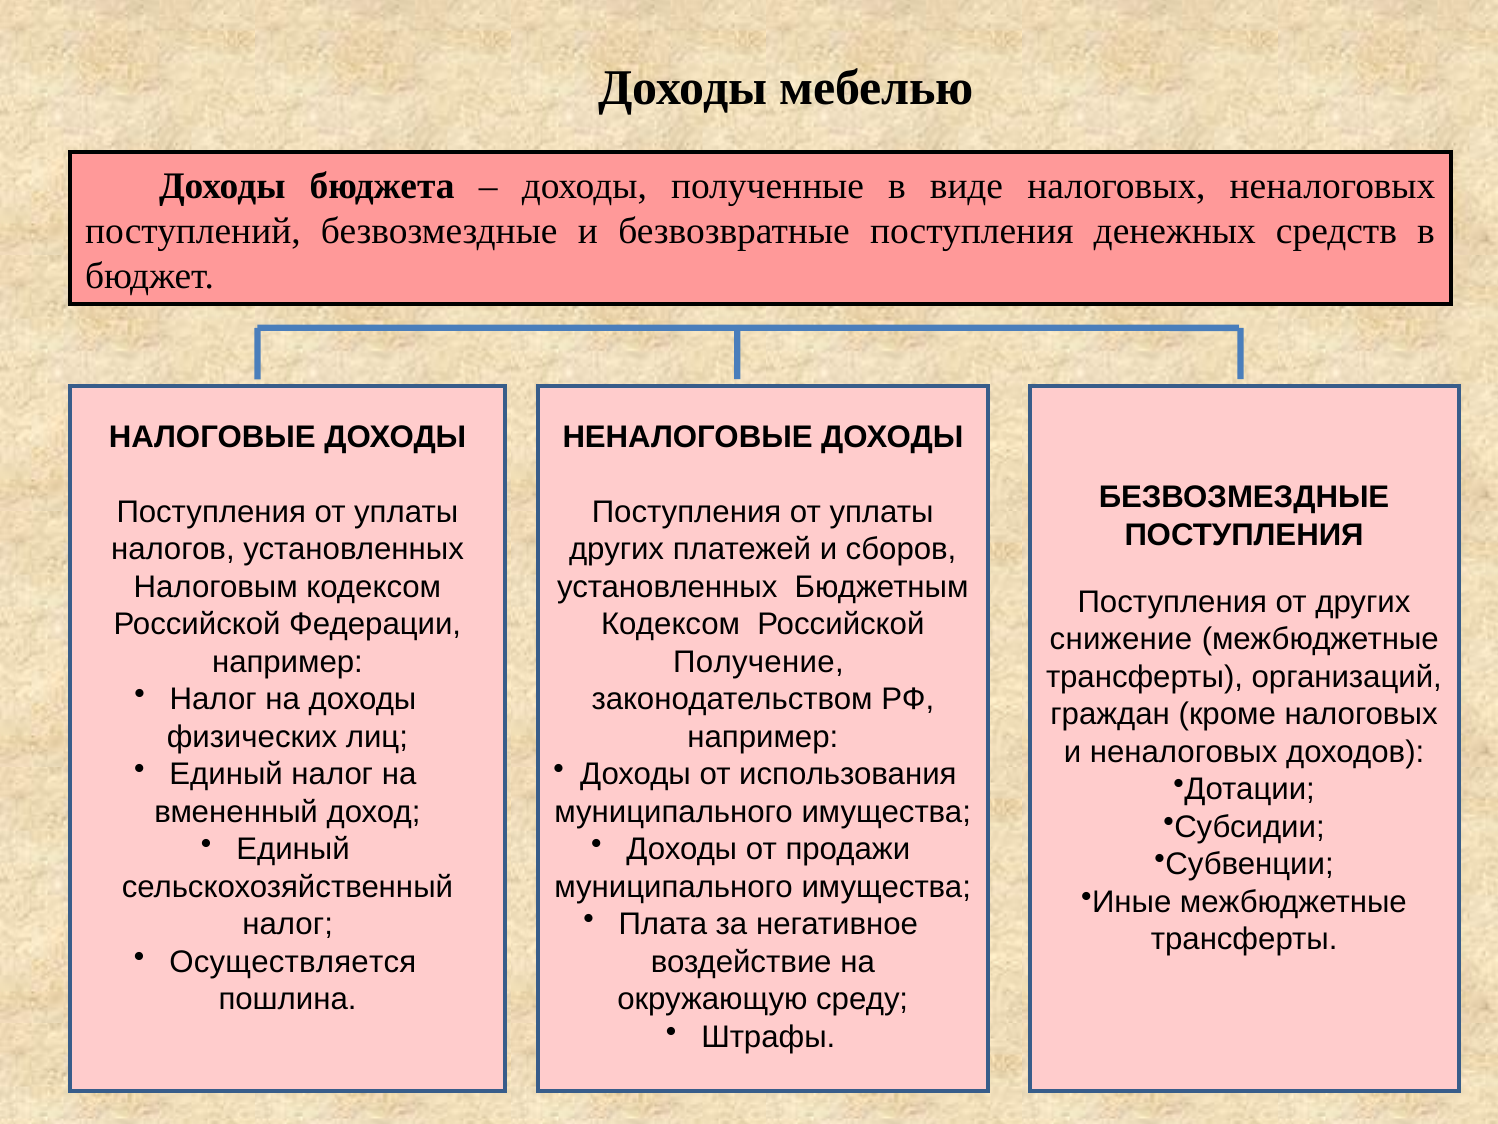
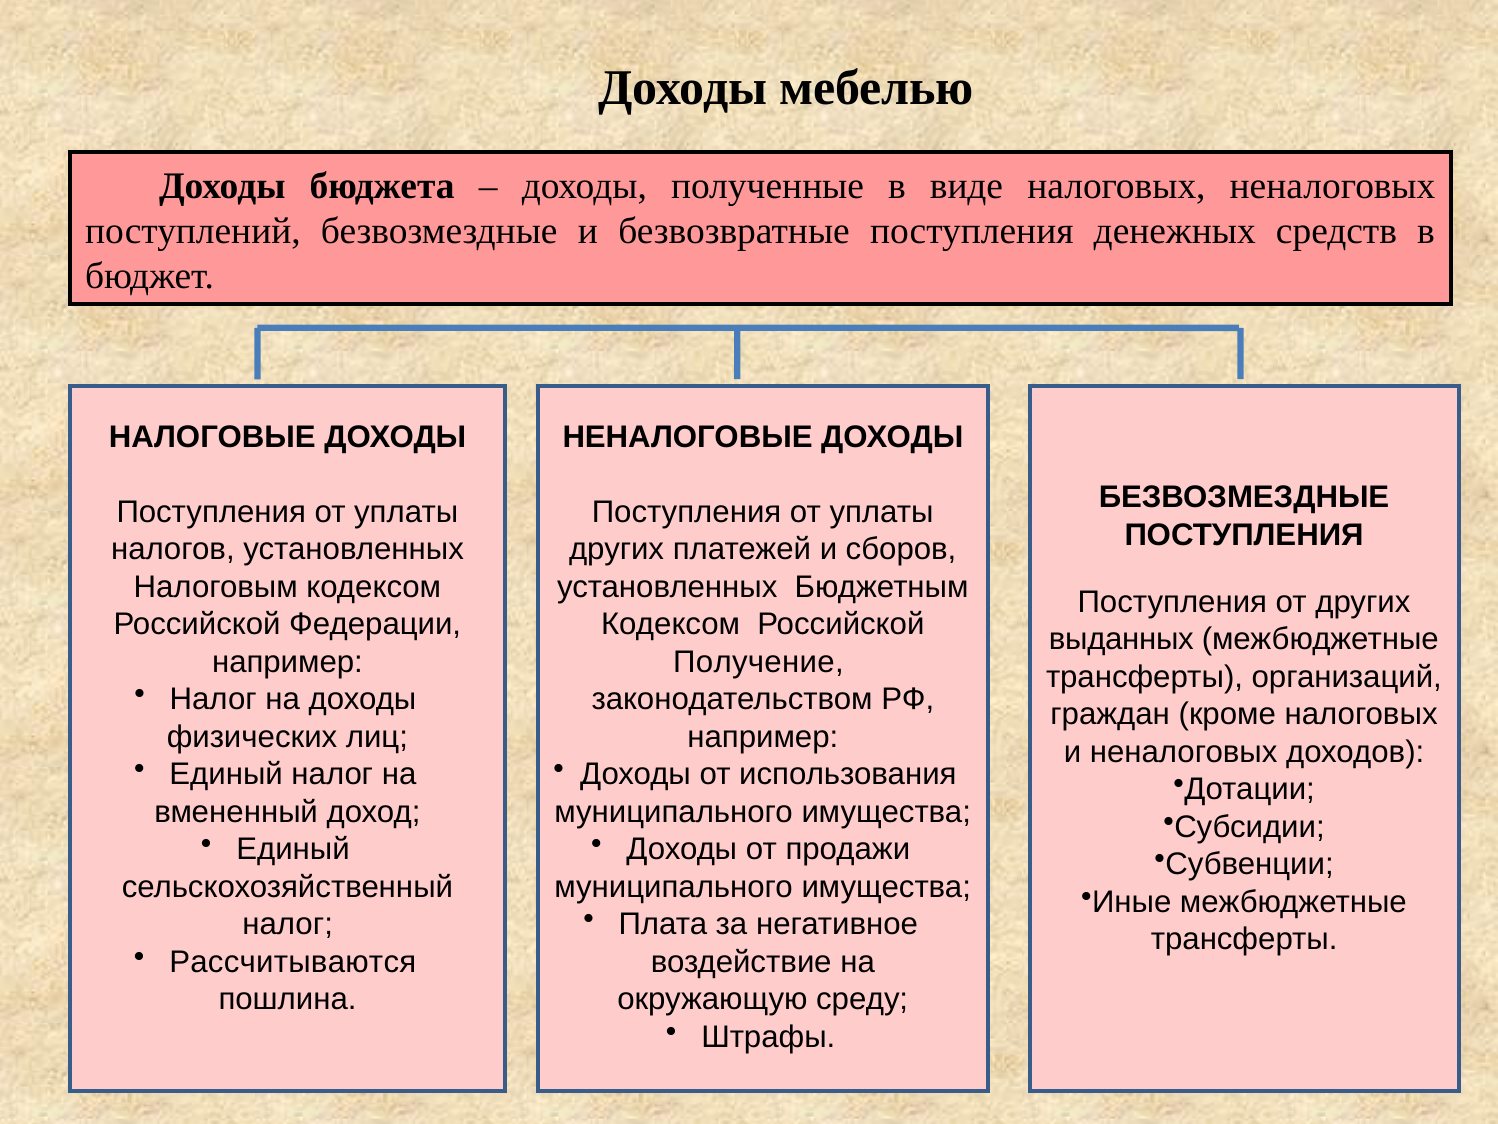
снижение: снижение -> выданных
Осуществляется: Осуществляется -> Рассчитываются
